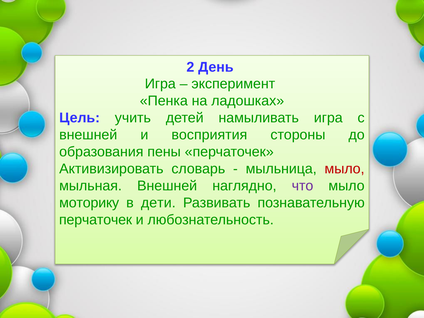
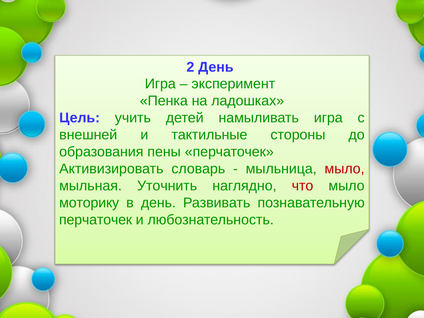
восприятия: восприятия -> тактильные
мыльная Внешней: Внешней -> Уточнить
что colour: purple -> red
в дети: дети -> день
